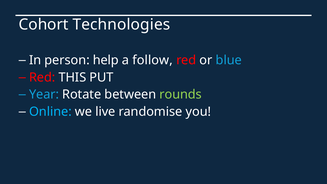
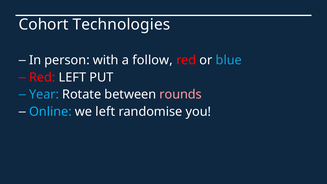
help: help -> with
Red THIS: THIS -> LEFT
rounds colour: light green -> pink
we live: live -> left
